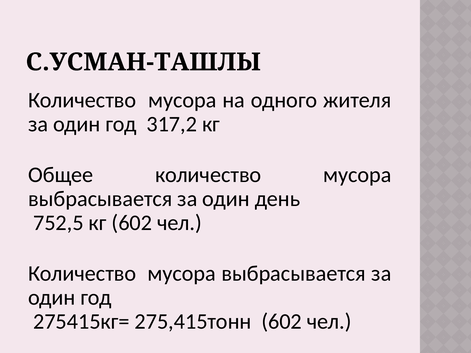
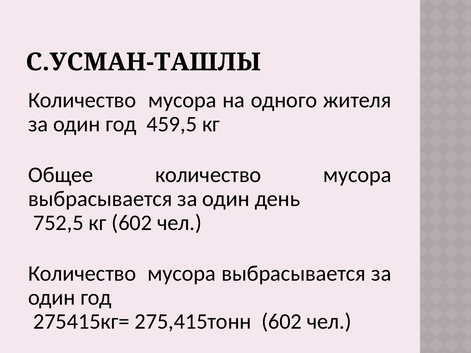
317,2: 317,2 -> 459,5
